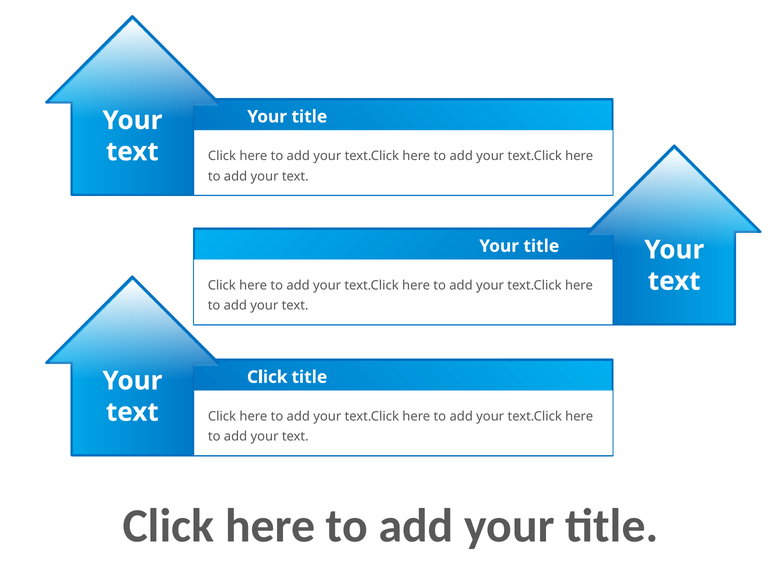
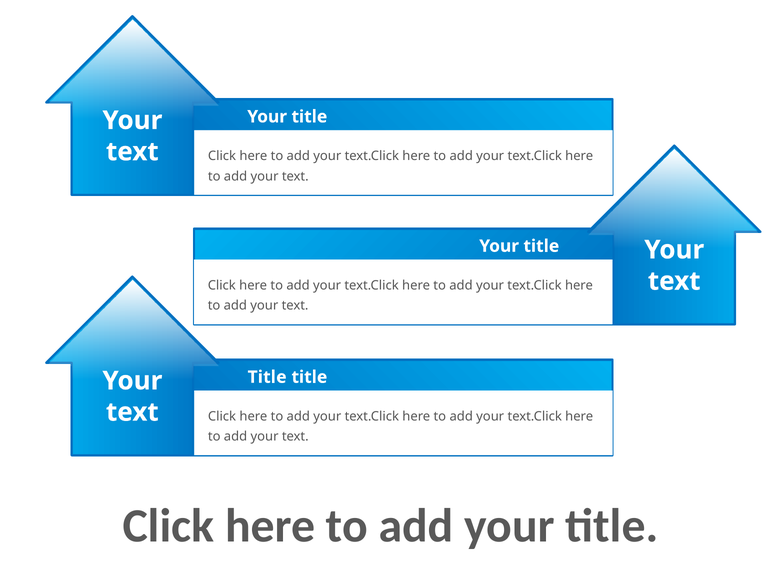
Click at (267, 377): Click -> Title
